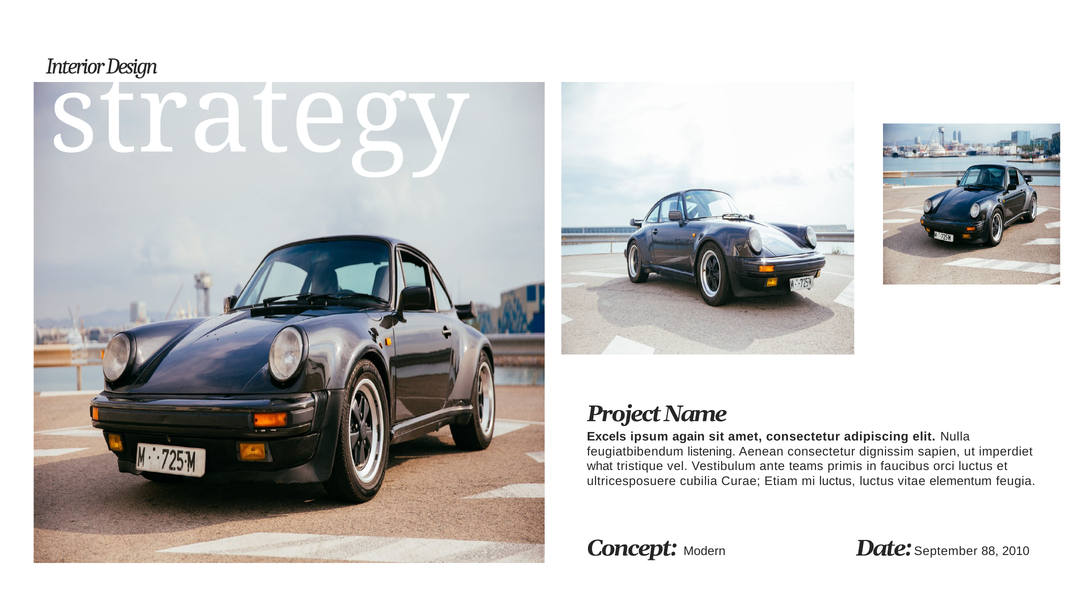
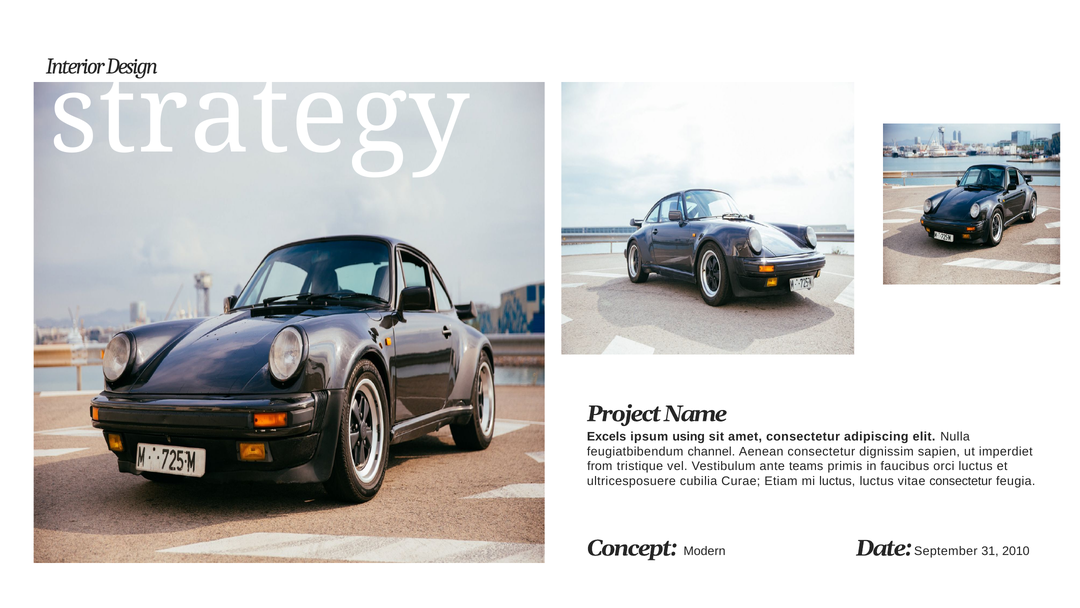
again: again -> using
listening: listening -> channel
what: what -> from
vitae elementum: elementum -> consectetur
88: 88 -> 31
